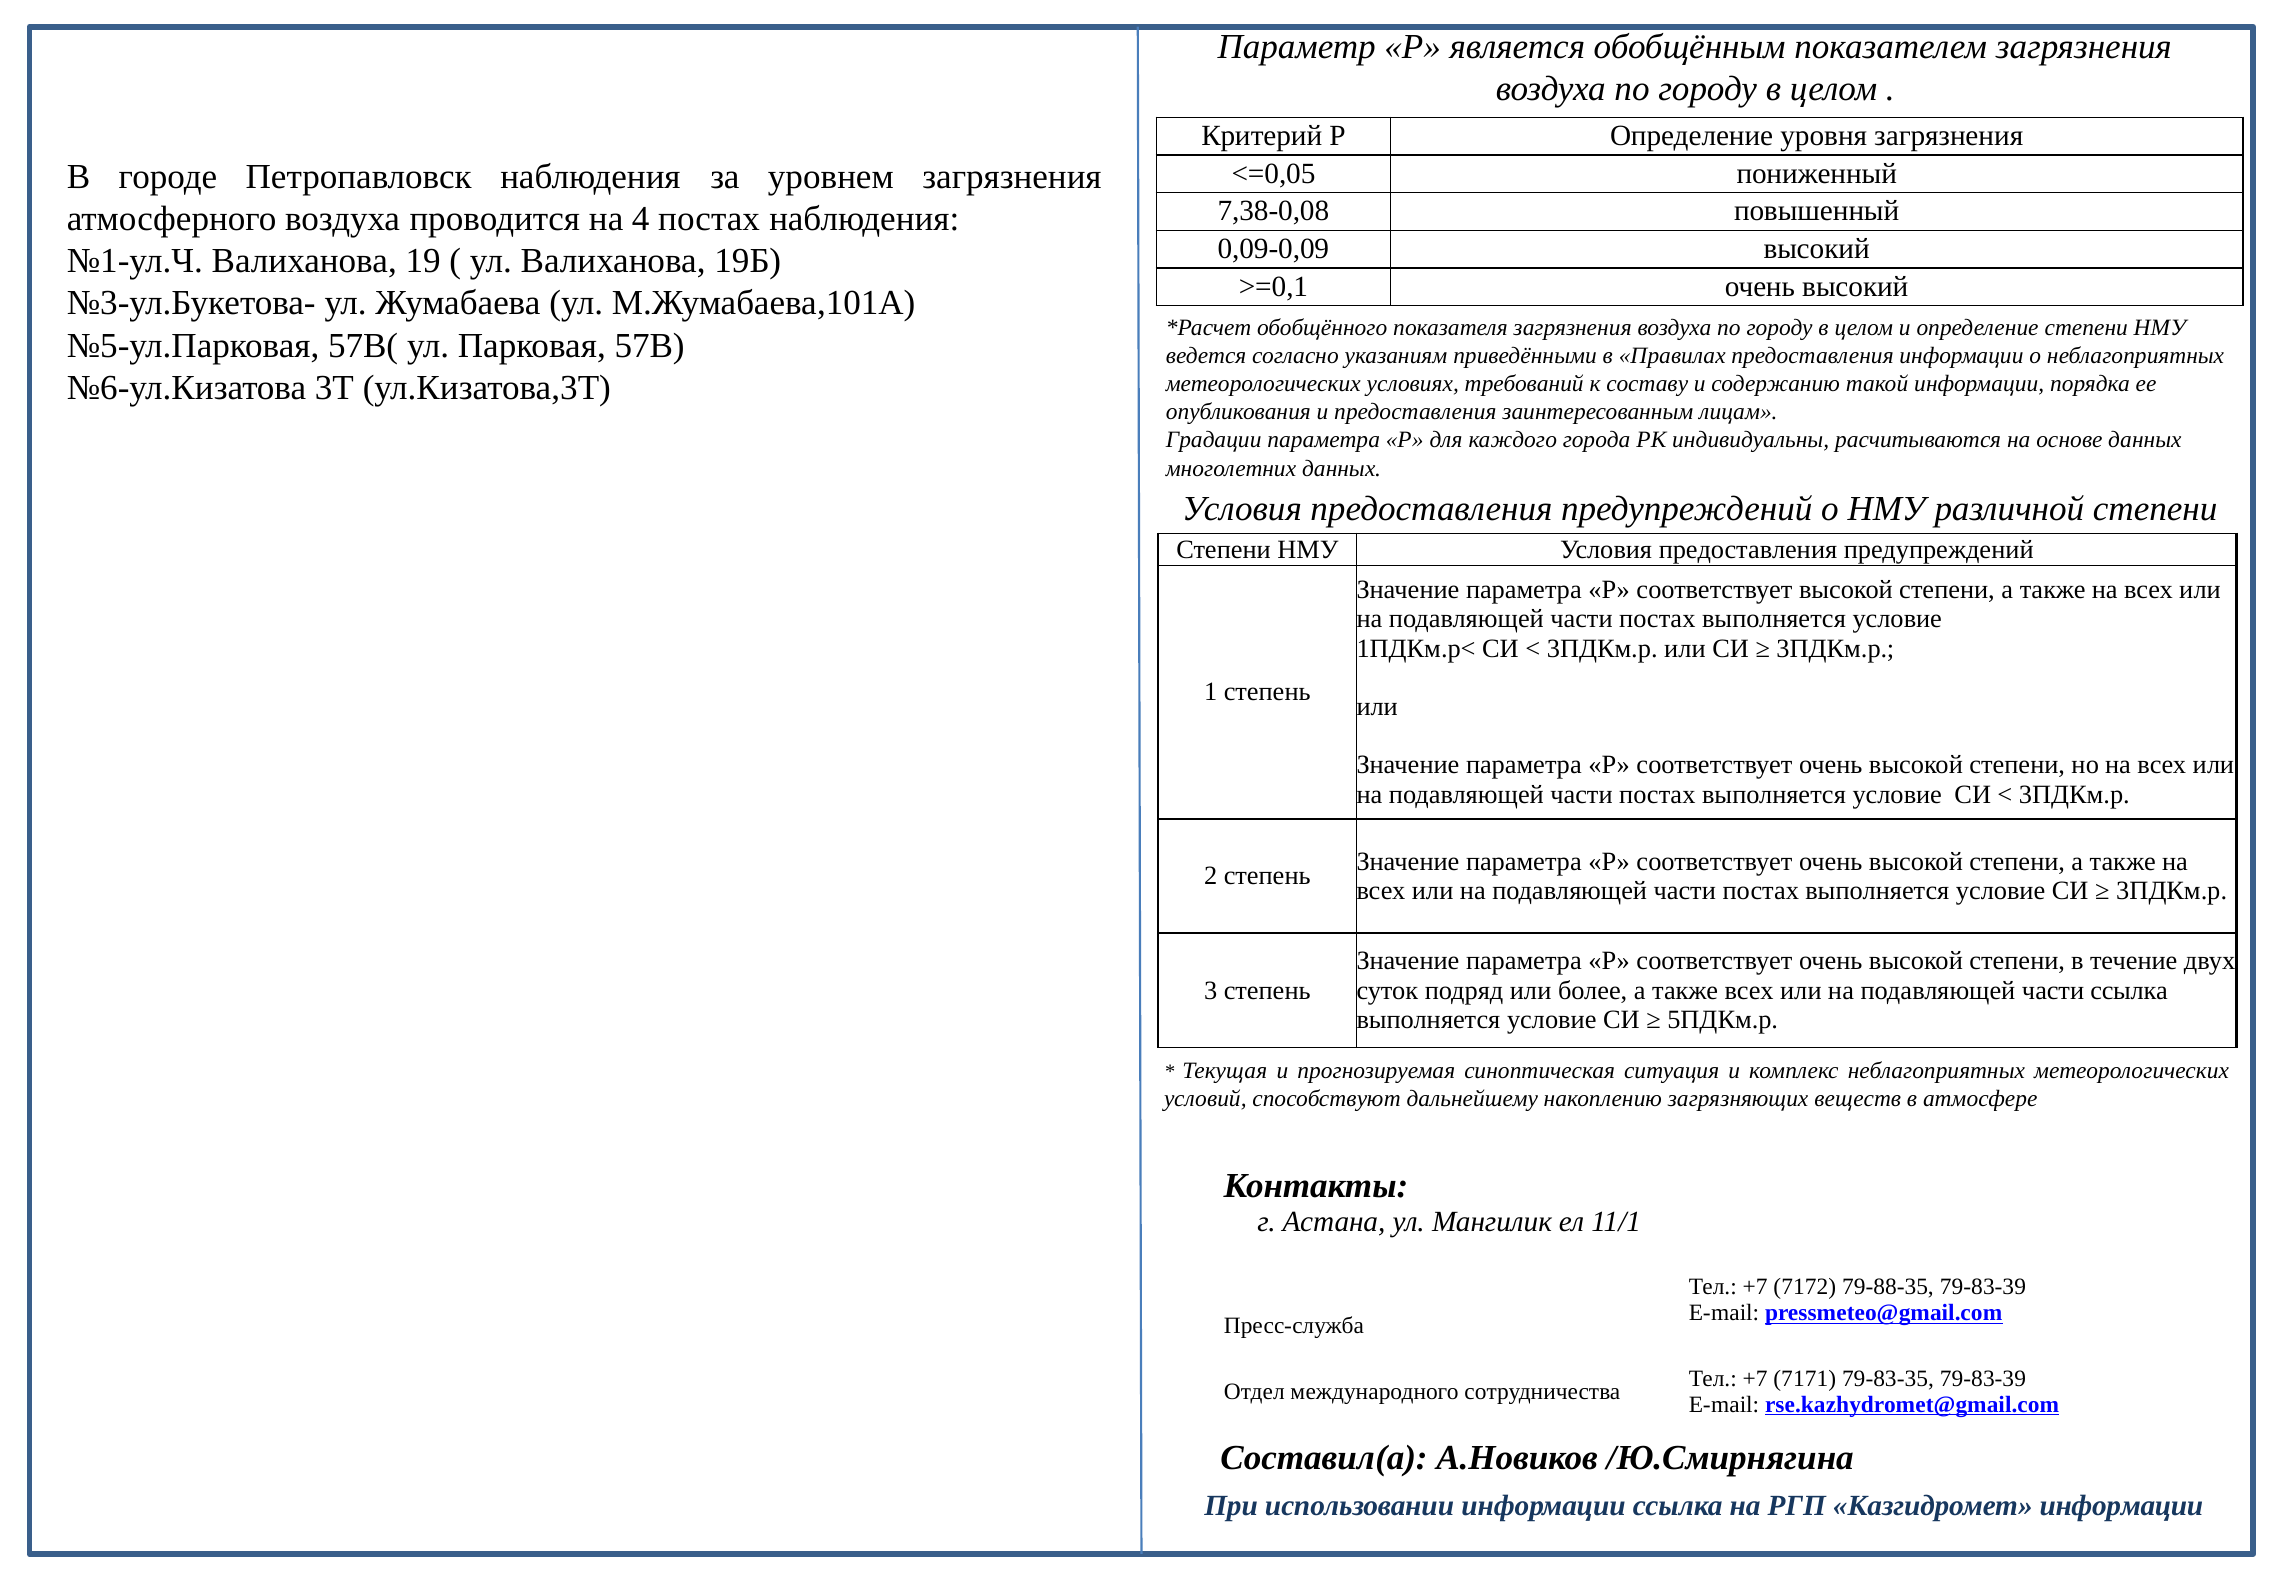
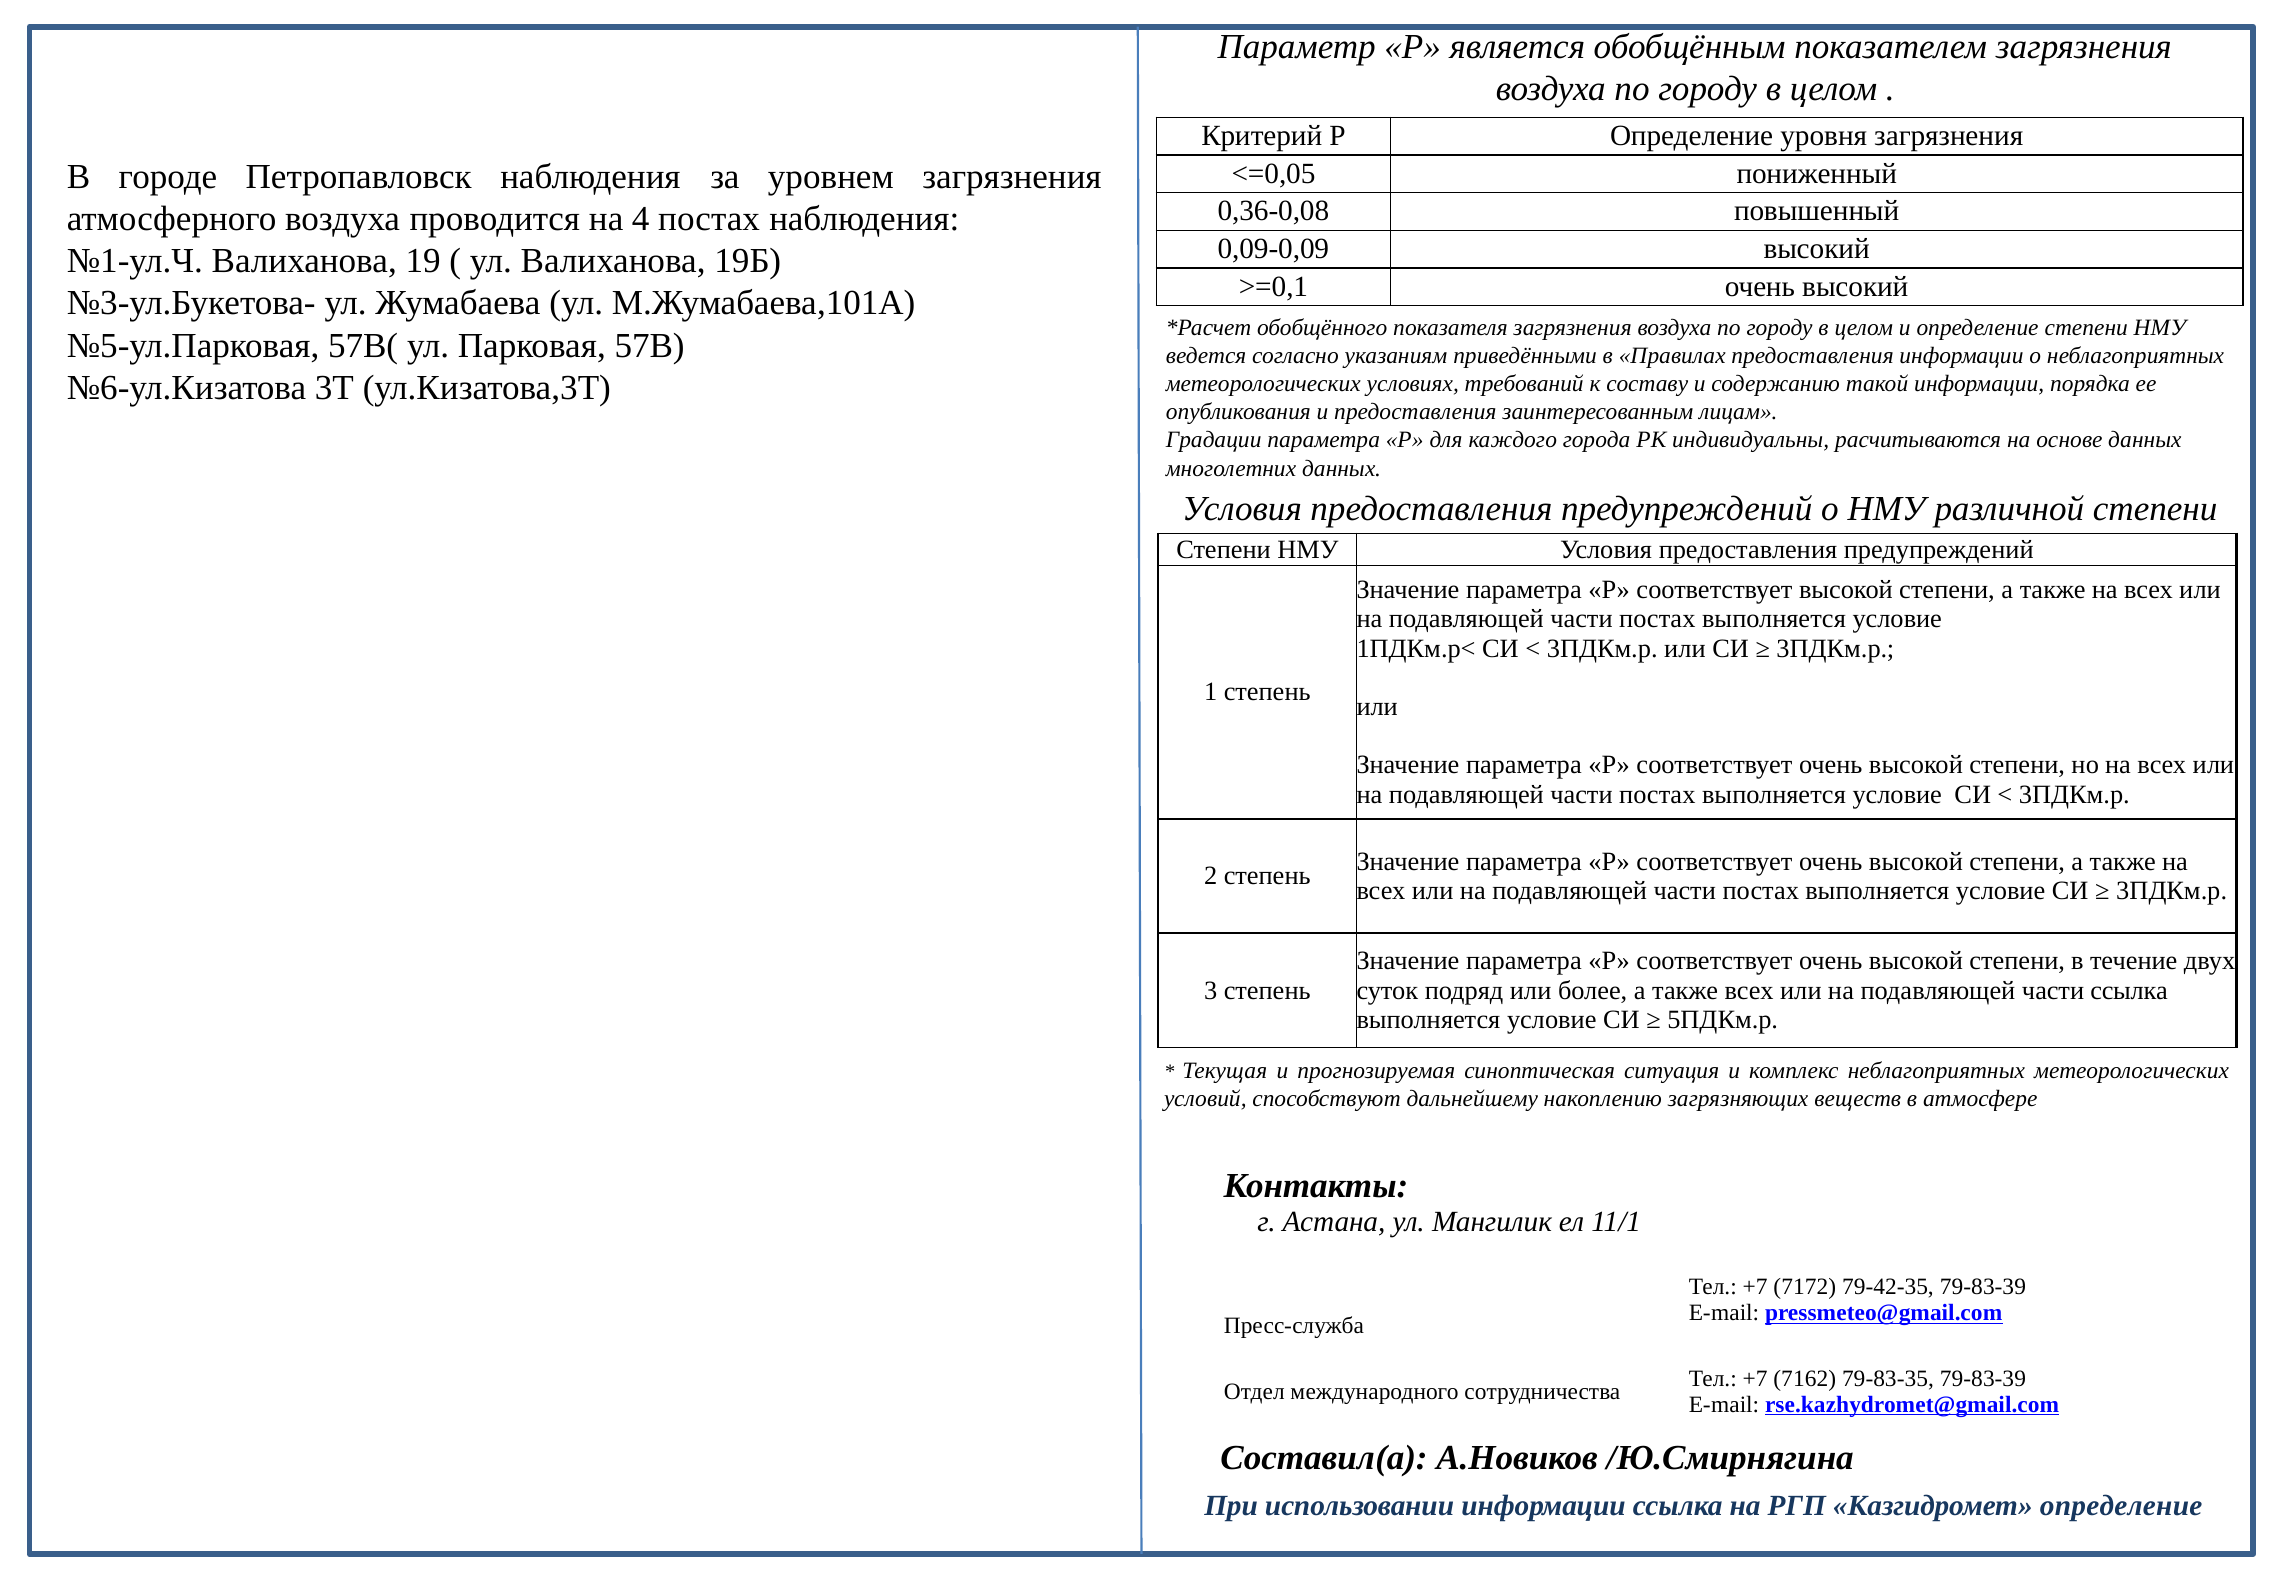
7,38-0,08: 7,38-0,08 -> 0,36-0,08
79-88-35: 79-88-35 -> 79-42-35
7171: 7171 -> 7162
Казгидромет информации: информации -> определение
